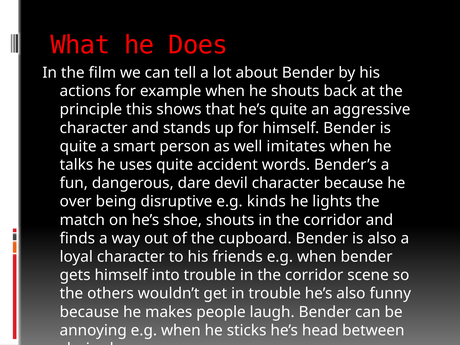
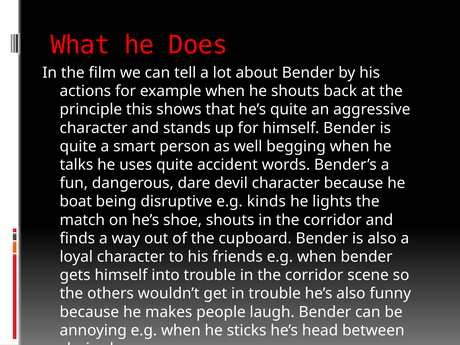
imitates: imitates -> begging
over: over -> boat
